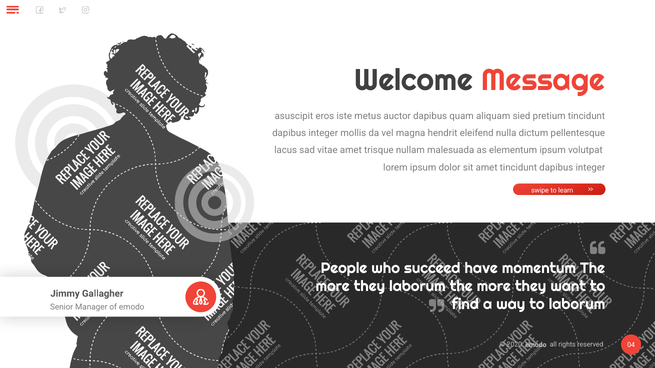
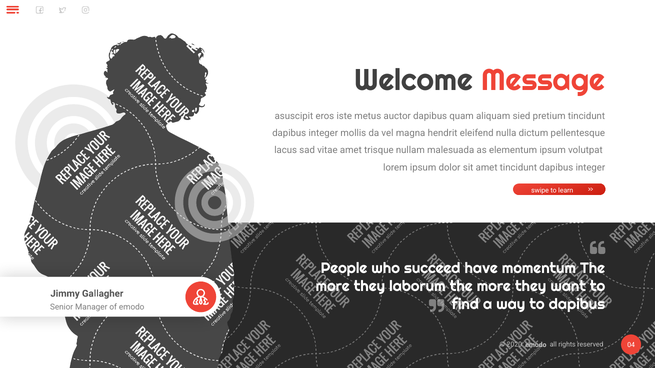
to laborum: laborum -> dapibus
